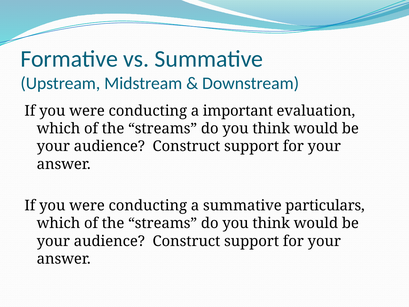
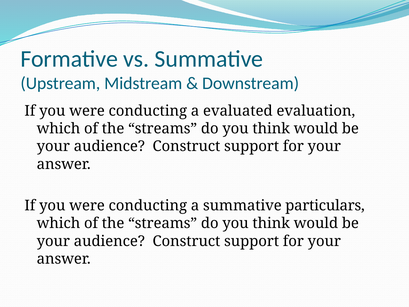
important: important -> evaluated
